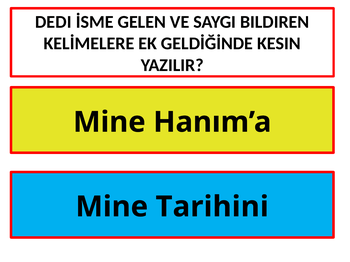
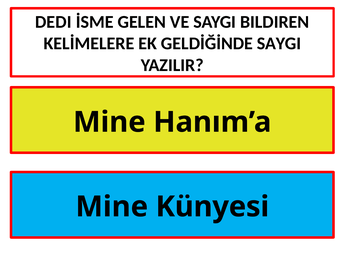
GELDİĞİNDE KESIN: KESIN -> SAYGI
Tarihini: Tarihini -> Künyesi
